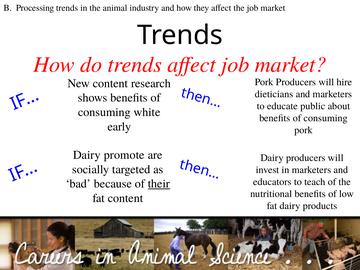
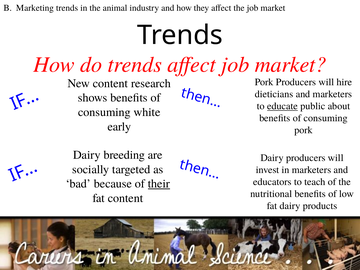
Processing: Processing -> Marketing
educate underline: none -> present
promote: promote -> breeding
